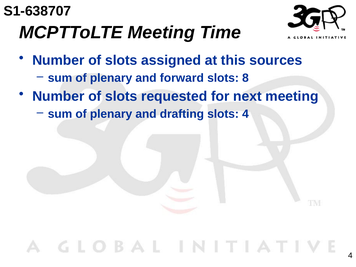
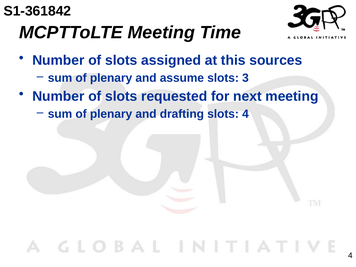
S1-638707: S1-638707 -> S1-361842
forward: forward -> assume
8: 8 -> 3
